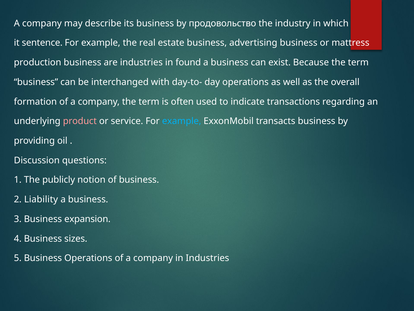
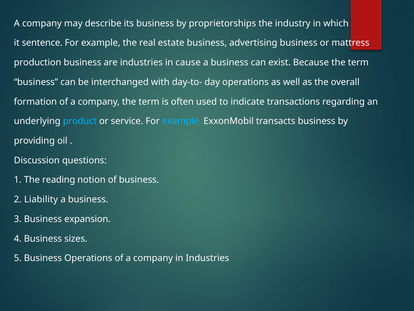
продовольство: продовольство -> proprietorships
found: found -> cause
product colour: pink -> light blue
publicly: publicly -> reading
